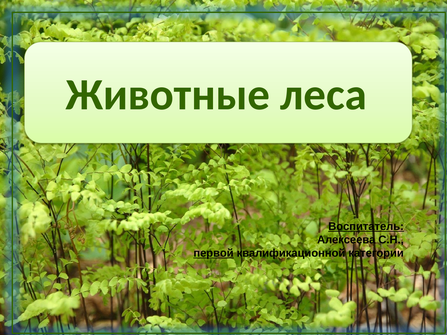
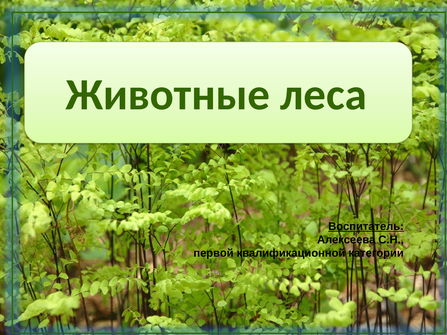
первой underline: present -> none
